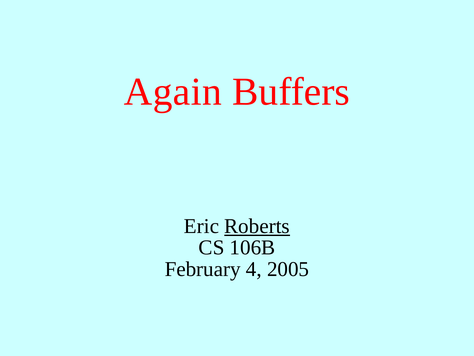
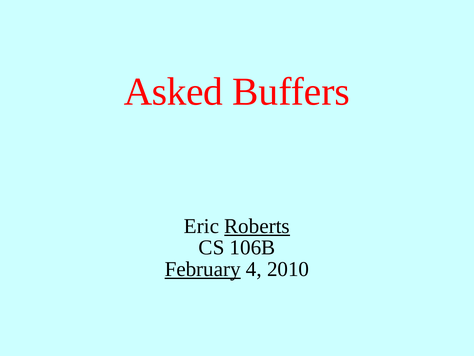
Again: Again -> Asked
February underline: none -> present
2005: 2005 -> 2010
